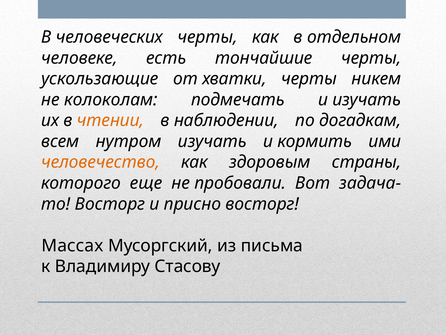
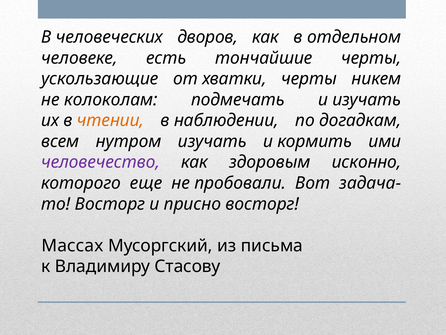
человеческих черты: черты -> дворов
человечество colour: orange -> purple
страны: страны -> исконно
